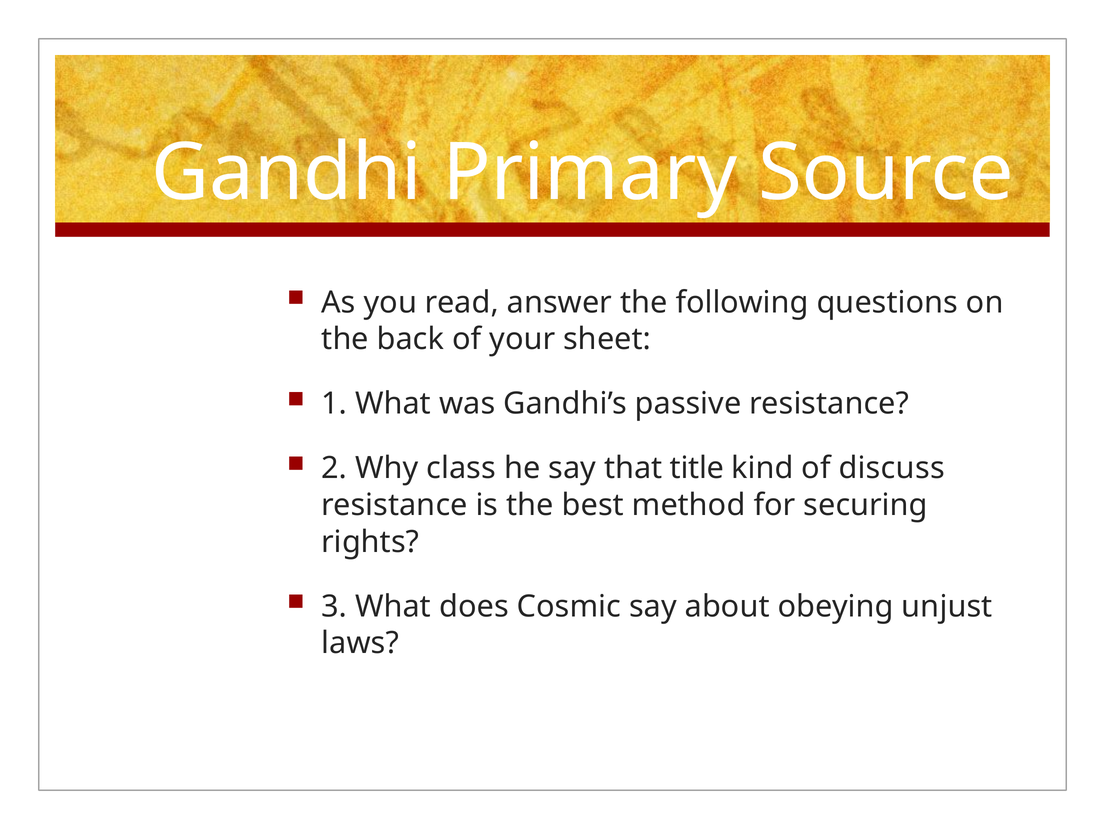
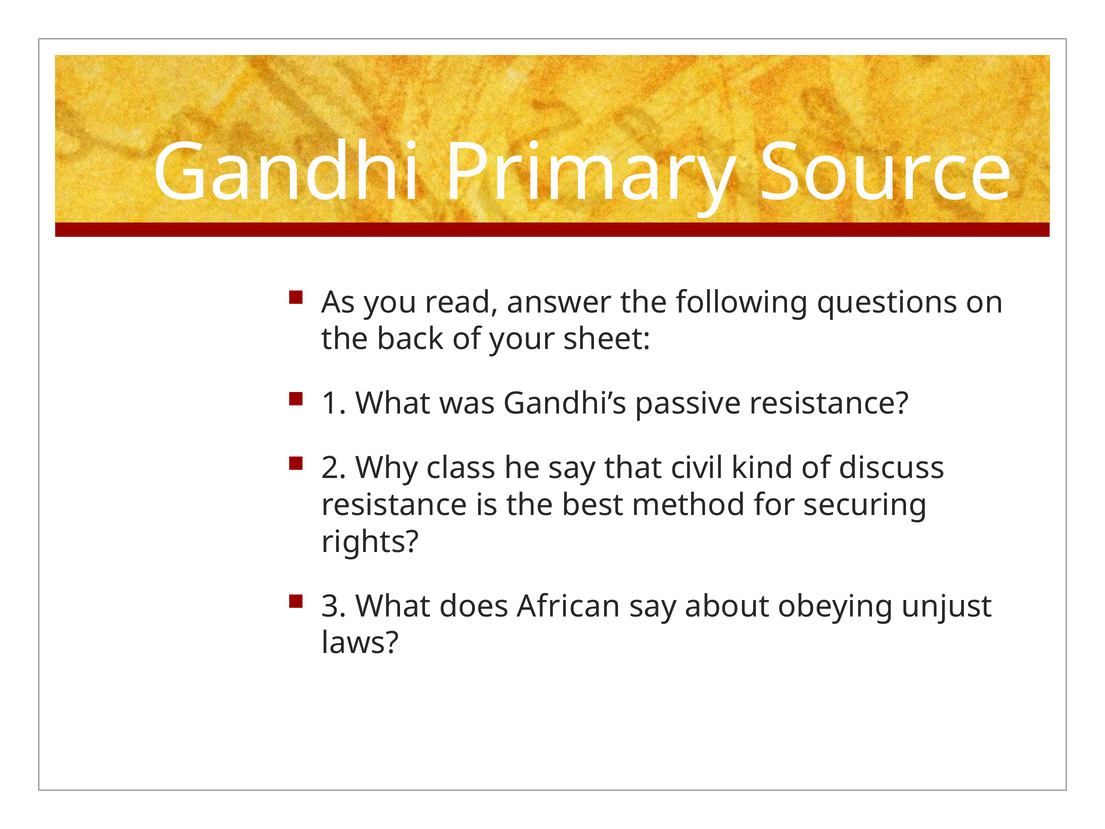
title: title -> civil
Cosmic: Cosmic -> African
